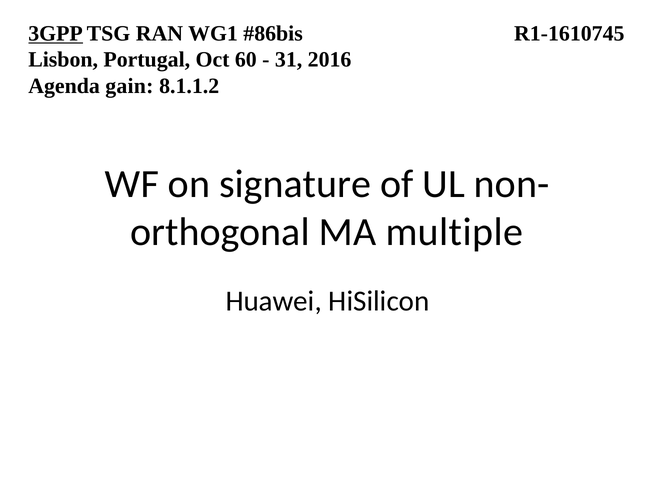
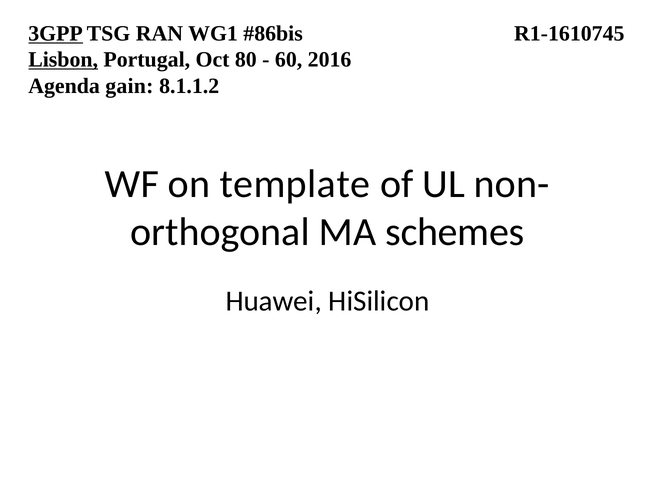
Lisbon underline: none -> present
60: 60 -> 80
31: 31 -> 60
signature: signature -> template
multiple: multiple -> schemes
